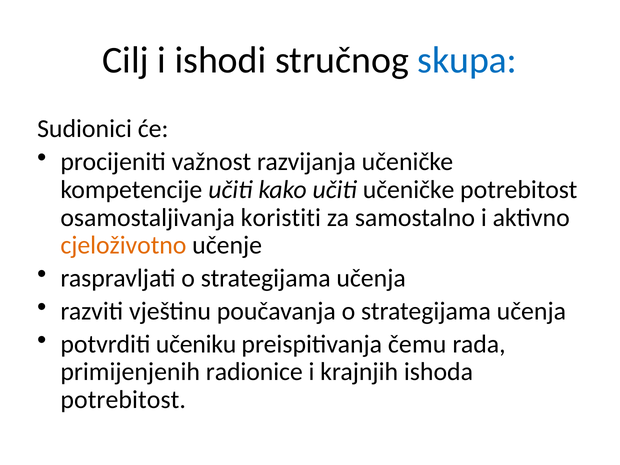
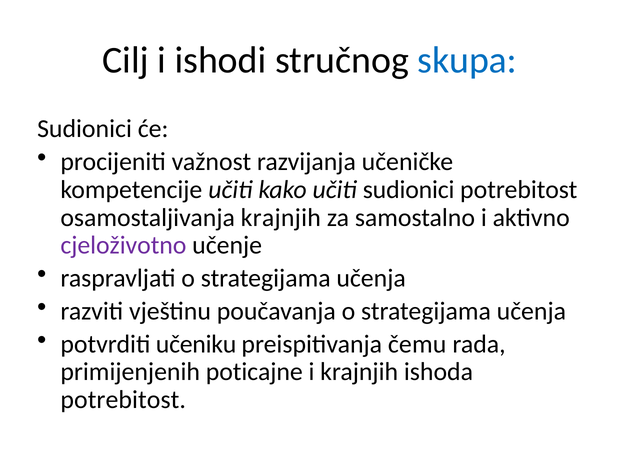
učiti učeničke: učeničke -> sudionici
osamostaljivanja koristiti: koristiti -> krajnjih
cjeloživotno colour: orange -> purple
radionice: radionice -> poticajne
